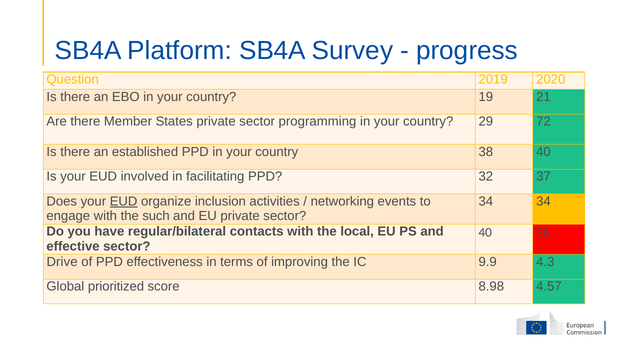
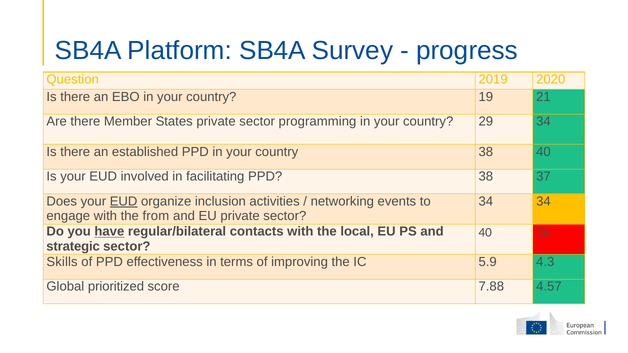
29 72: 72 -> 34
PPD 32: 32 -> 38
such: such -> from
have underline: none -> present
effective: effective -> strategic
Drive: Drive -> Skills
9.9: 9.9 -> 5.9
8.98: 8.98 -> 7.88
